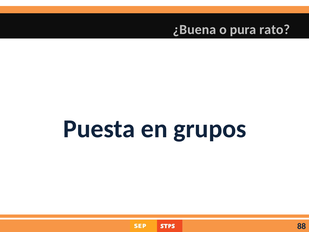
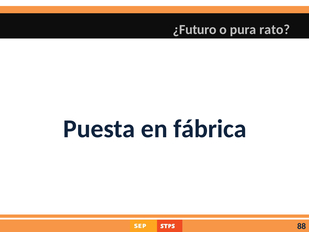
¿Buena: ¿Buena -> ¿Futuro
grupos: grupos -> fábrica
